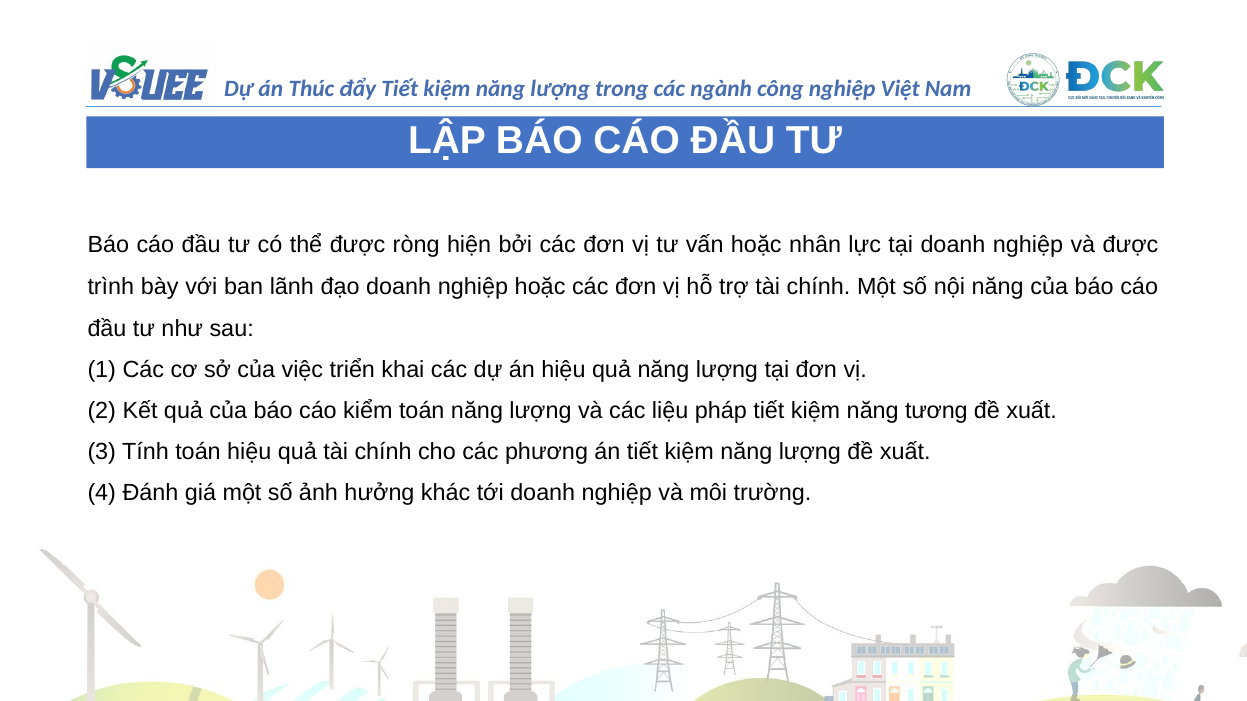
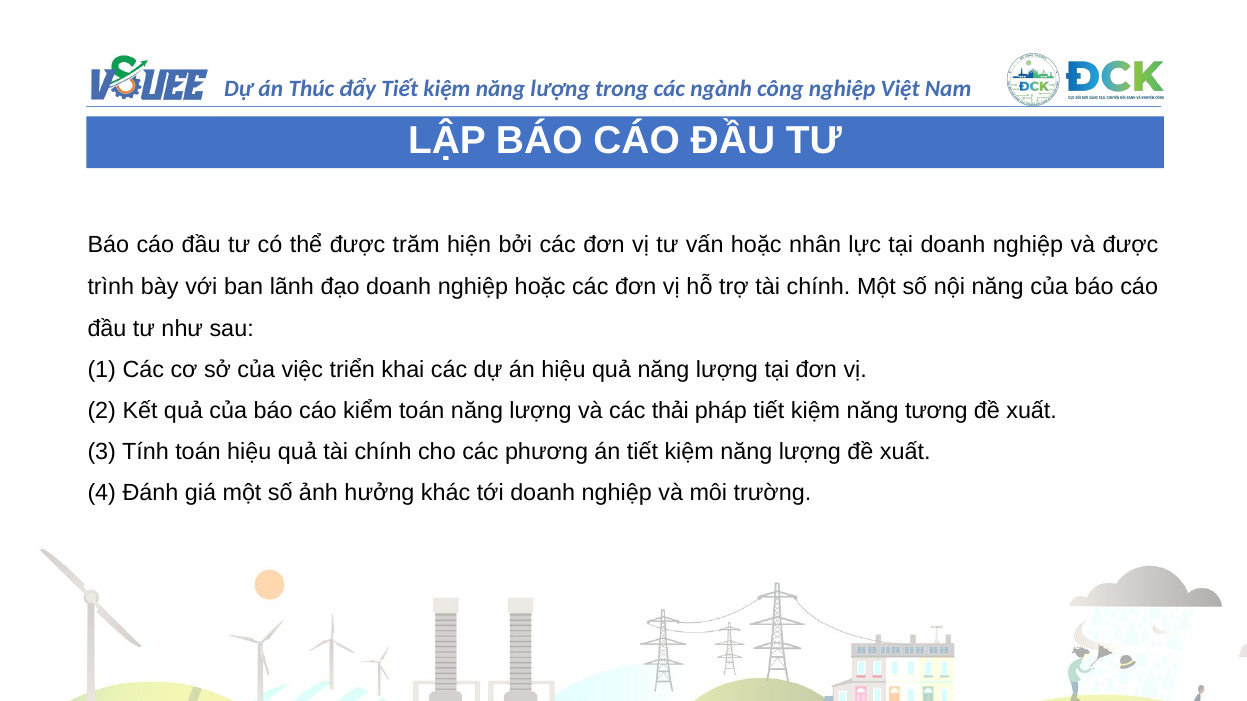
ròng: ròng -> trăm
liệu: liệu -> thải
